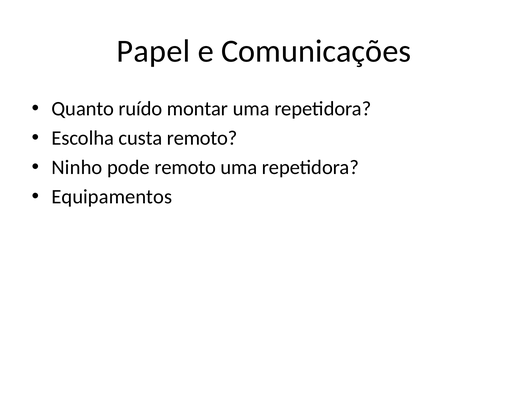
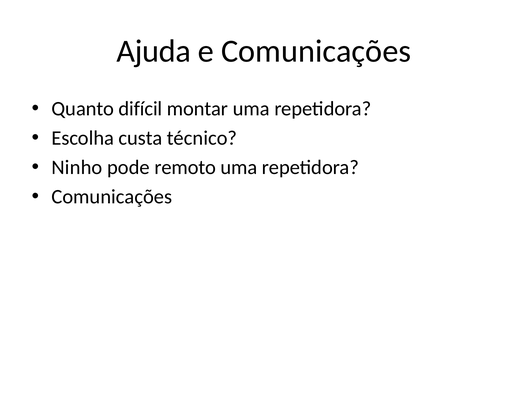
Papel: Papel -> Ajuda
ruído: ruído -> difícil
custa remoto: remoto -> técnico
Equipamentos at (112, 197): Equipamentos -> Comunicações
